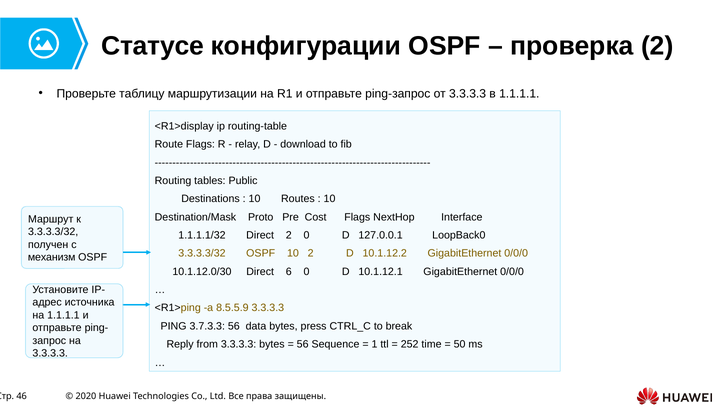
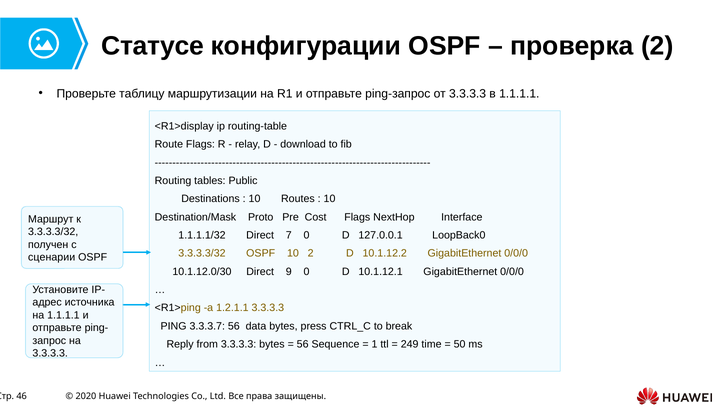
Direct 2: 2 -> 7
механизм: механизм -> сценарии
6: 6 -> 9
8.5.5.9: 8.5.5.9 -> 1.2.1.1
3.7.3.3: 3.7.3.3 -> 3.3.3.7
252: 252 -> 249
